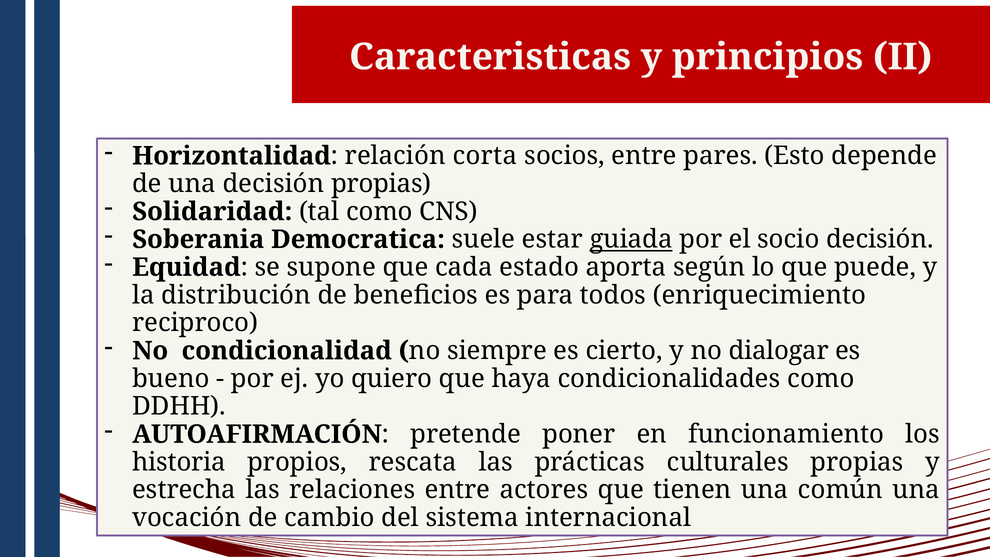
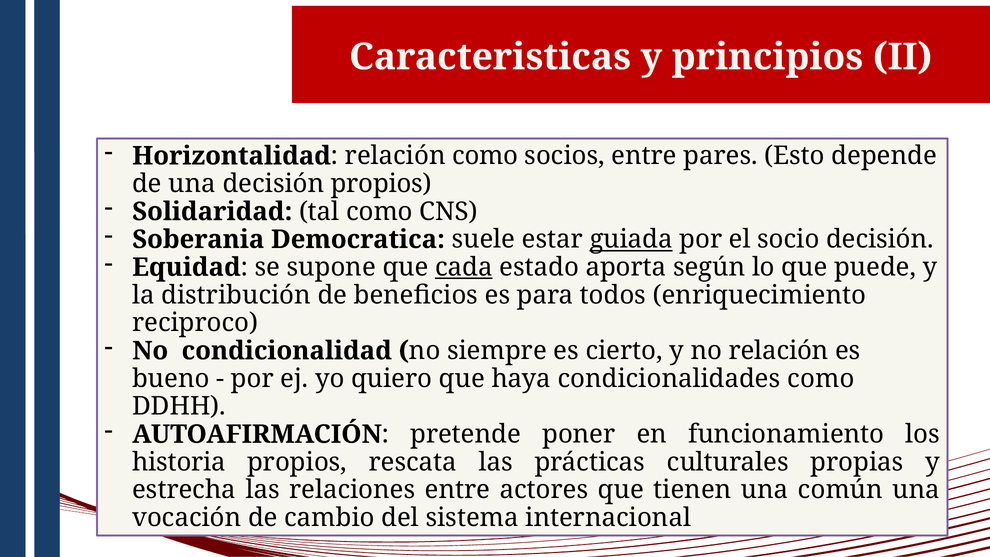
relación corta: corta -> como
decisión propias: propias -> propios
cada underline: none -> present
no dialogar: dialogar -> relación
